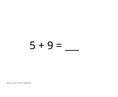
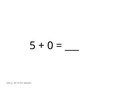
9: 9 -> 0
